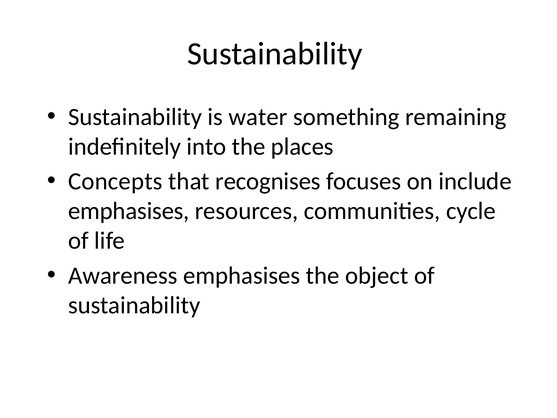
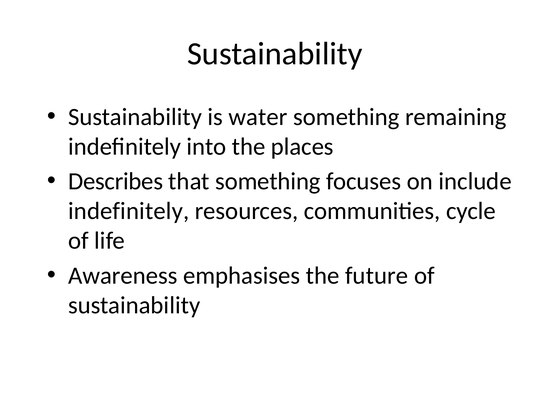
Concepts: Concepts -> Describes
that recognises: recognises -> something
emphasises at (129, 211): emphasises -> indefinitely
object: object -> future
